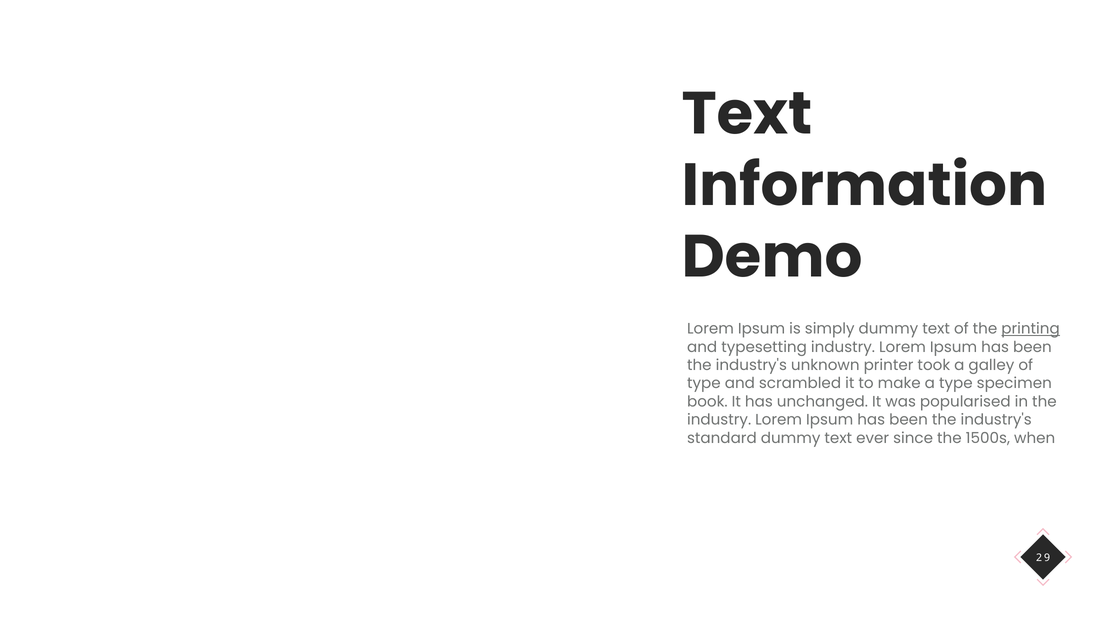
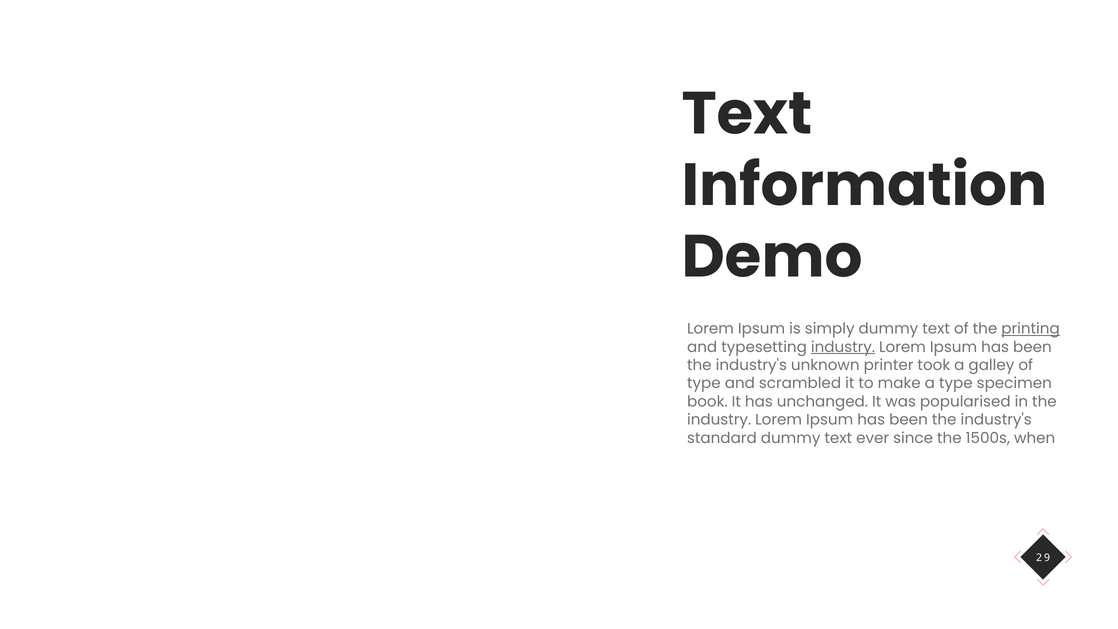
industry at (843, 347) underline: none -> present
